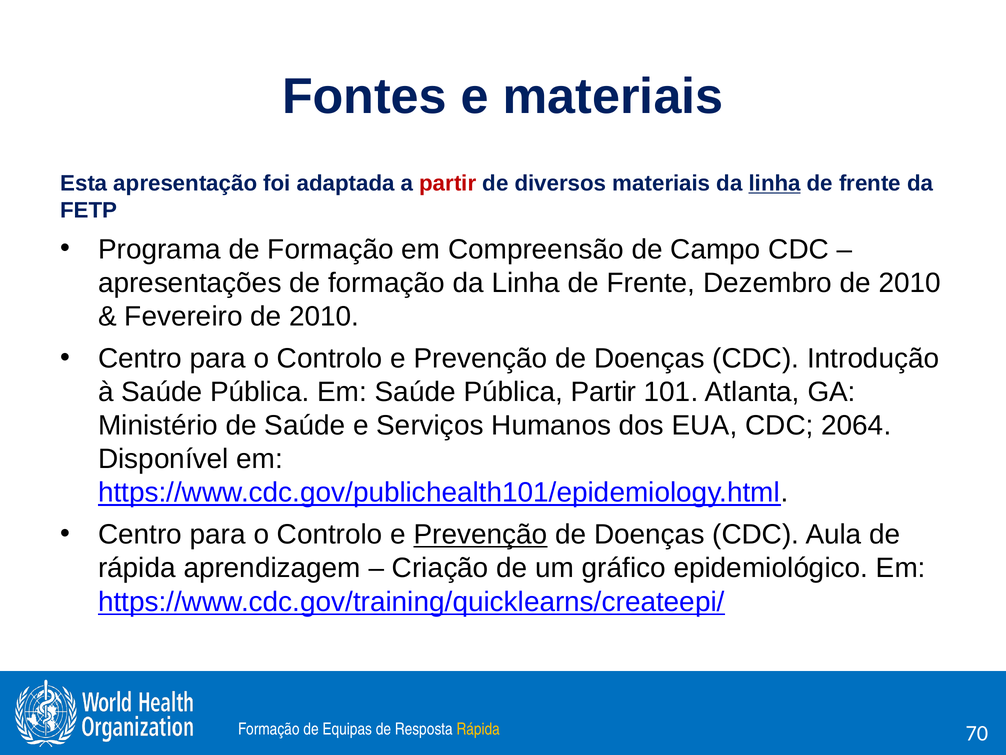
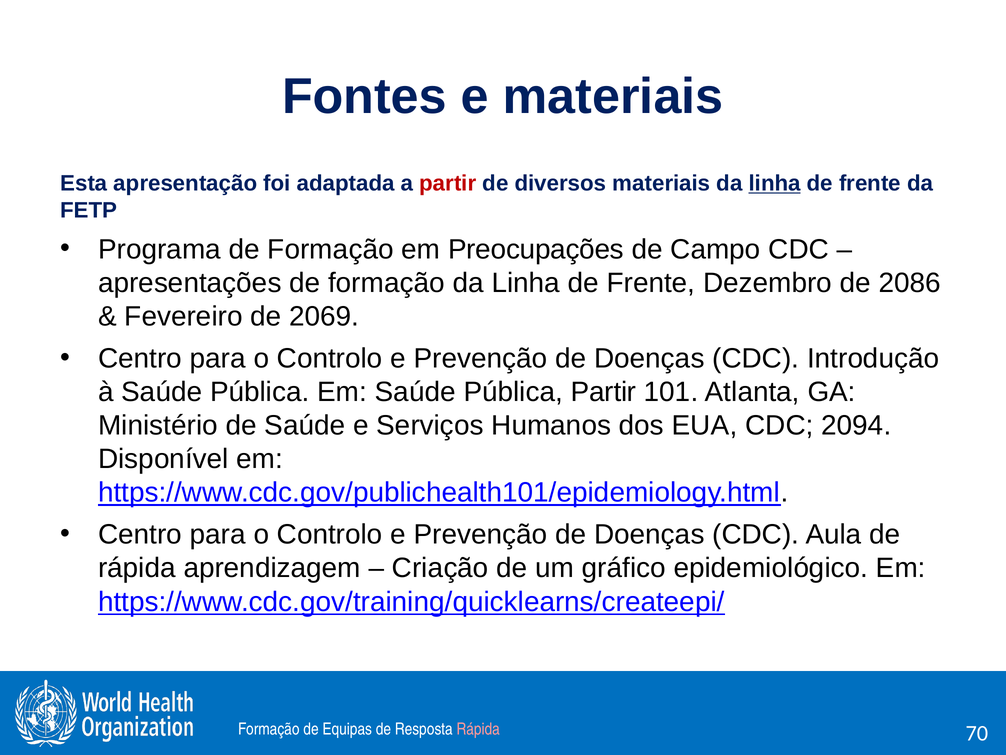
Compreensão: Compreensão -> Preocupações
Dezembro de 2010: 2010 -> 2086
Fevereiro de 2010: 2010 -> 2069
2064: 2064 -> 2094
Prevenção at (480, 534) underline: present -> none
Rápida at (478, 729) colour: yellow -> pink
